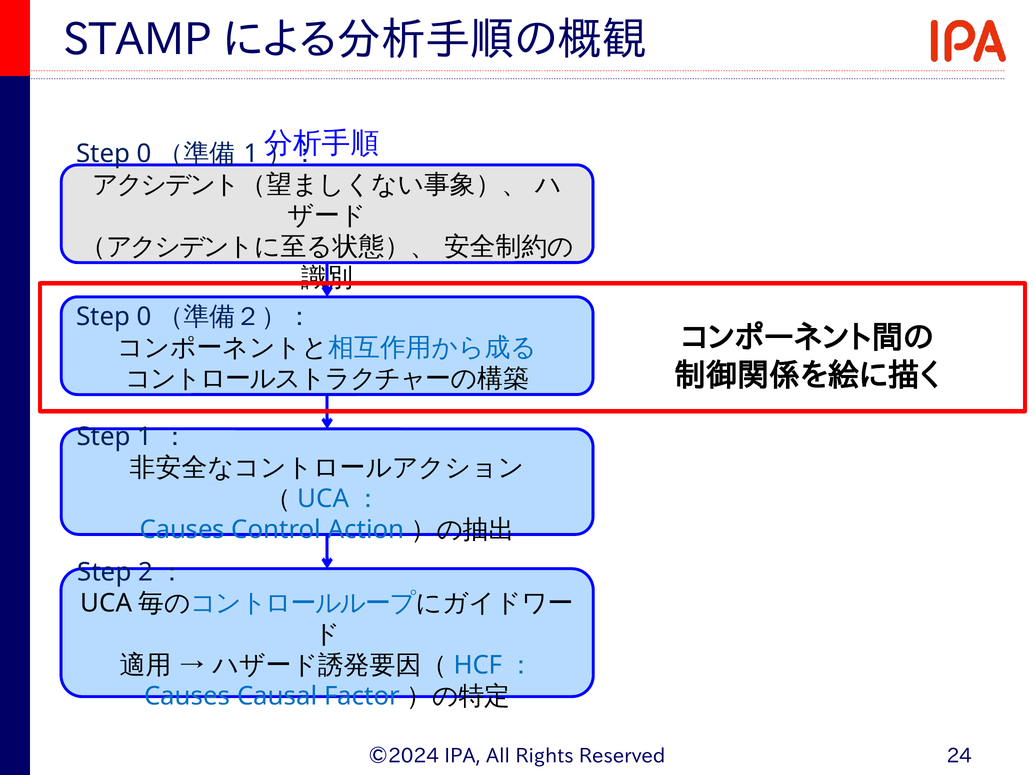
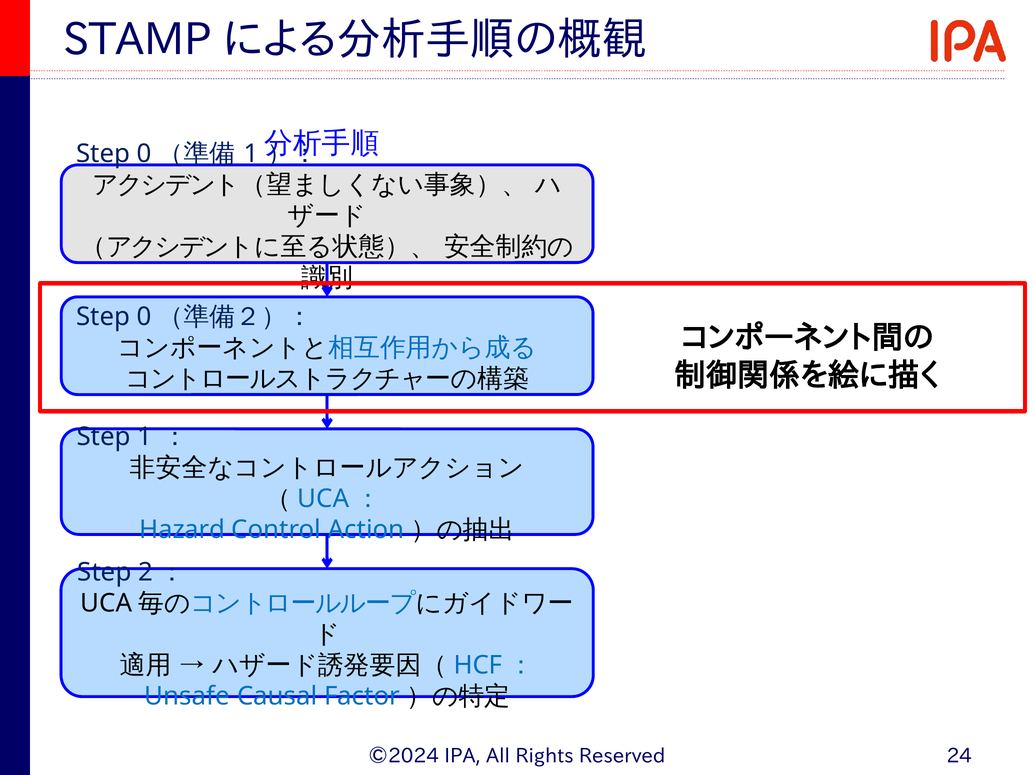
Causes at (182, 530): Causes -> Hazard
Causes at (187, 697): Causes -> Unsafe
